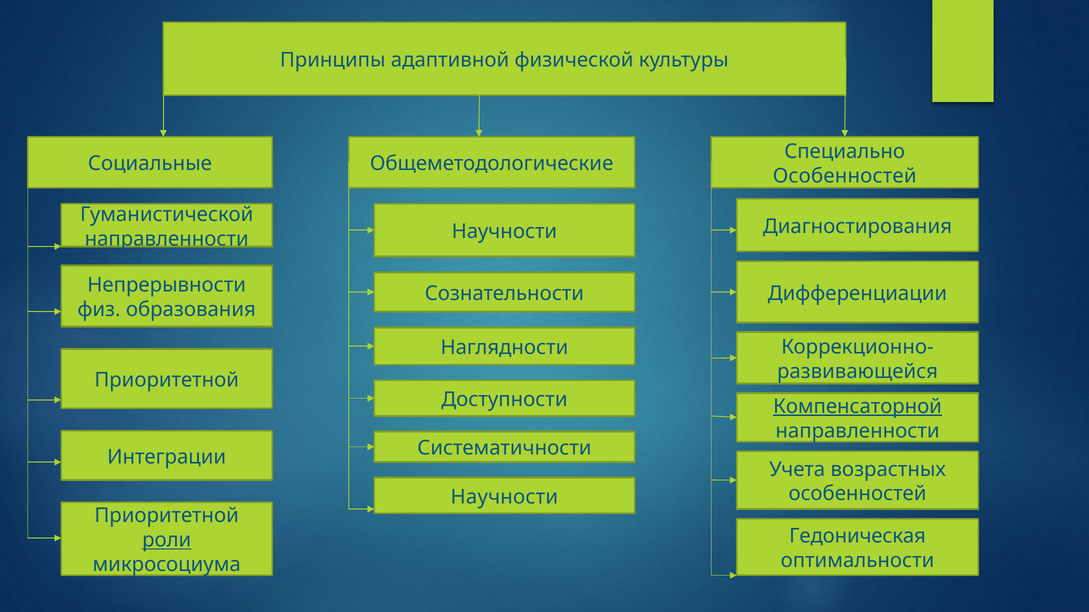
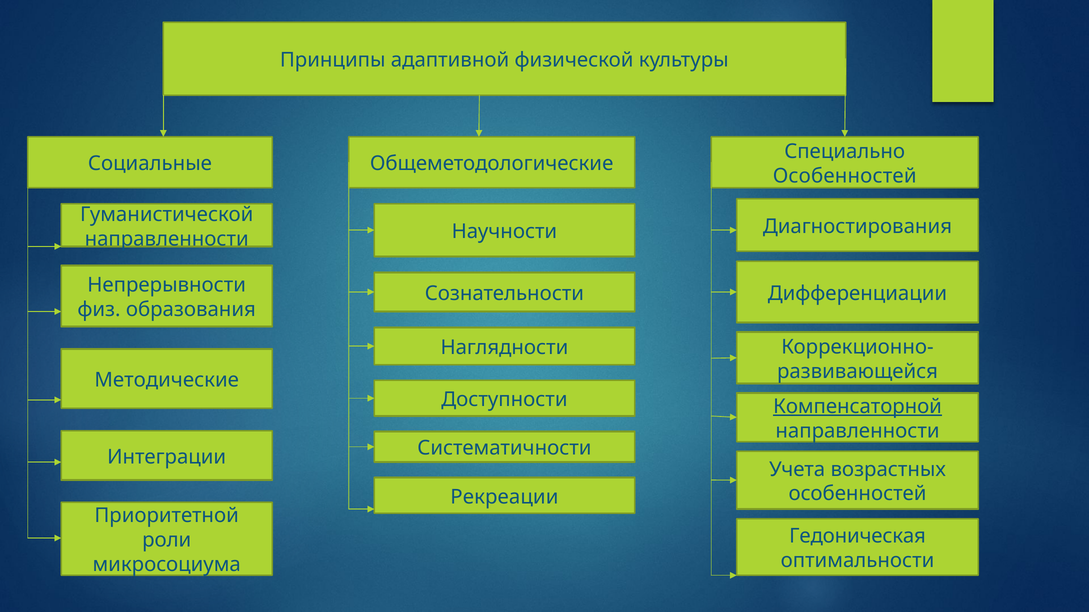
Приоритетной at (167, 380): Приоритетной -> Методические
Научности at (504, 497): Научности -> Рекреации
роли underline: present -> none
